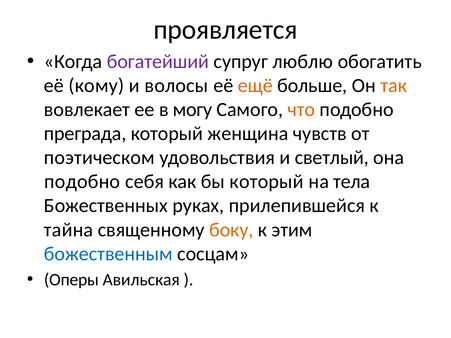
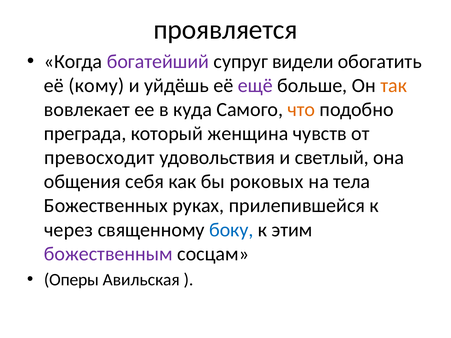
люблю: люблю -> видели
волосы: волосы -> уйдёшь
ещё colour: orange -> purple
могу: могу -> куда
поэтическом: поэтическом -> превосходит
подобно at (82, 182): подобно -> общения
бы который: который -> роковых
тайна: тайна -> через
боку colour: orange -> blue
божественным colour: blue -> purple
